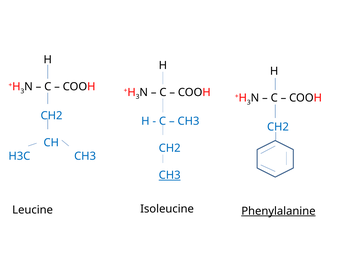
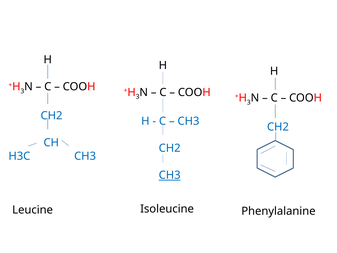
Phenylalanine underline: present -> none
